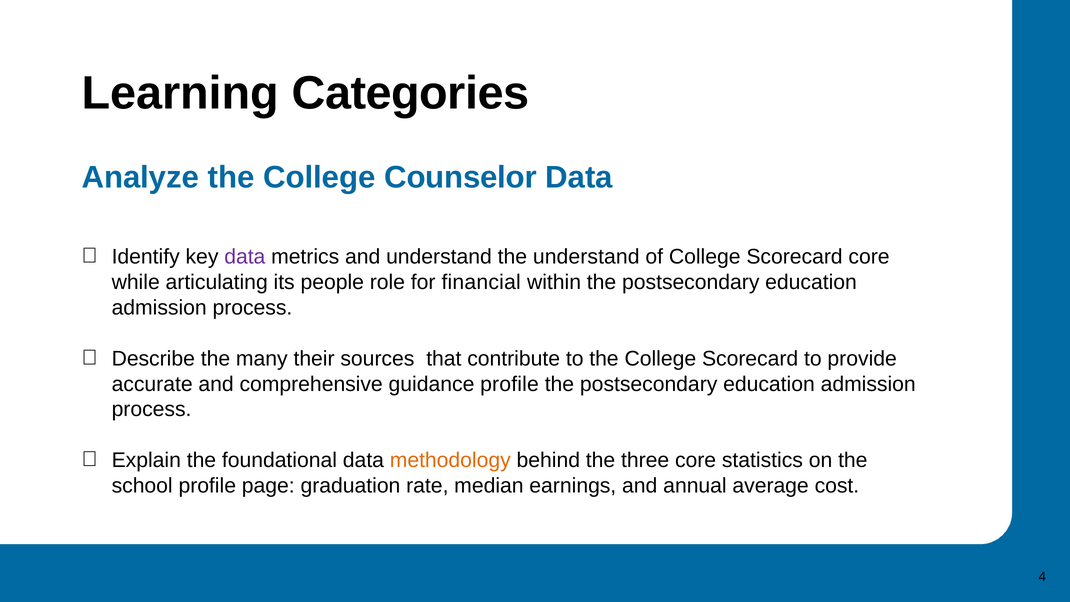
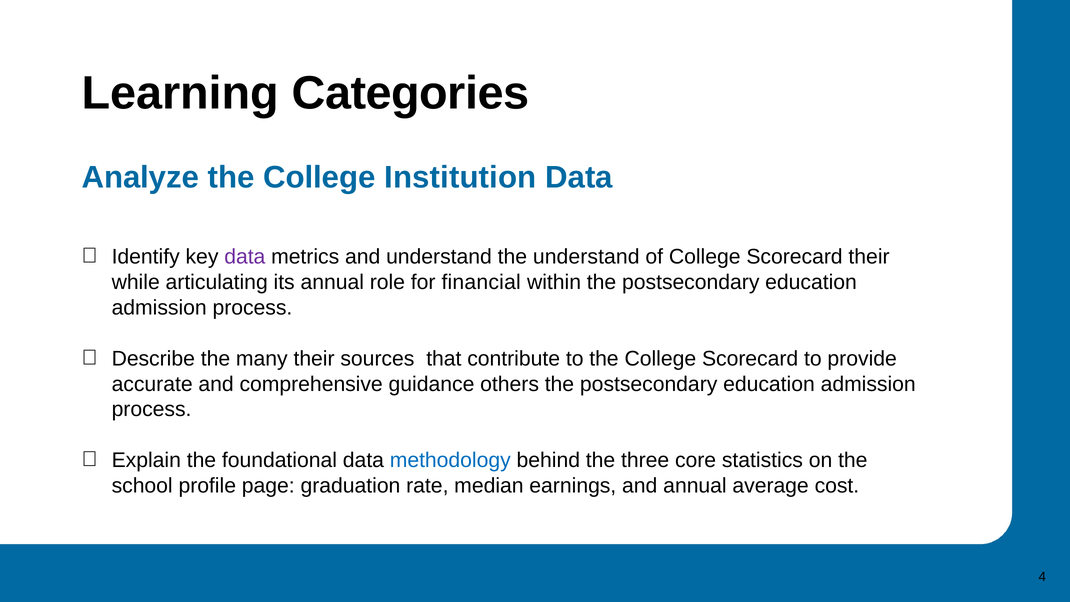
Counselor: Counselor -> Institution
Scorecard core: core -> their
its people: people -> annual
guidance profile: profile -> others
methodology colour: orange -> blue
